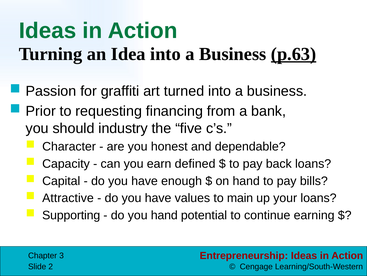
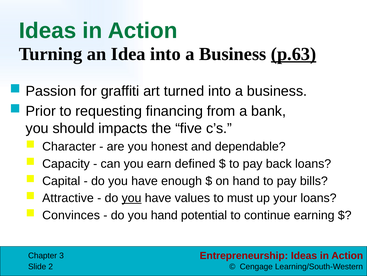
industry: industry -> impacts
you at (132, 198) underline: none -> present
main: main -> must
Supporting: Supporting -> Convinces
